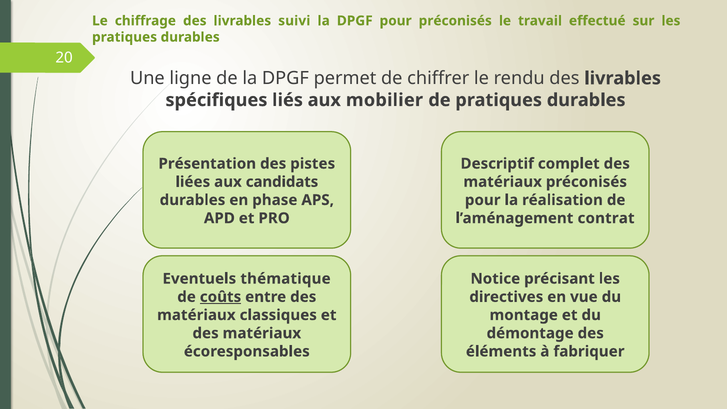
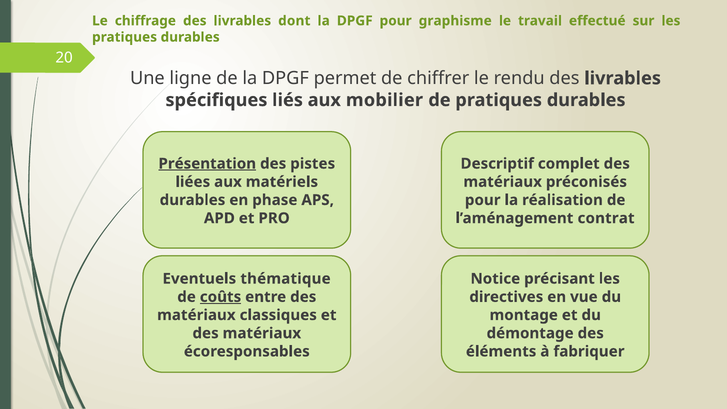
suivi: suivi -> dont
pour préconisés: préconisés -> graphisme
Présentation underline: none -> present
candidats: candidats -> matériels
